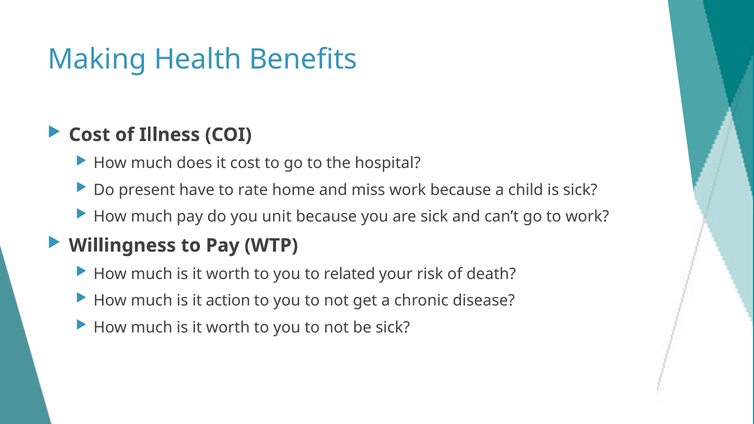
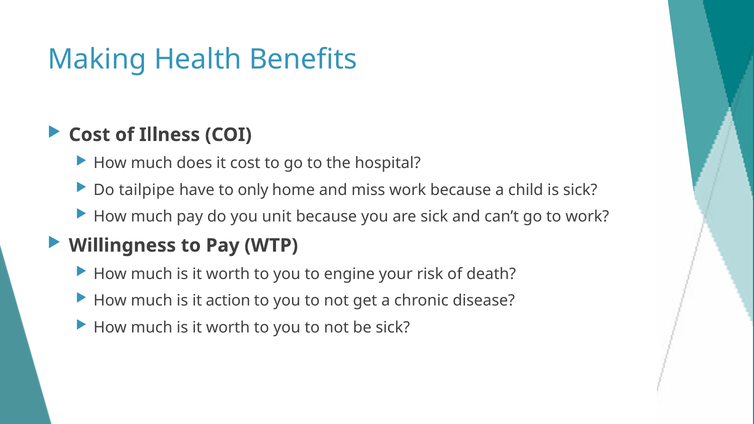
present: present -> tailpipe
rate: rate -> only
related: related -> engine
